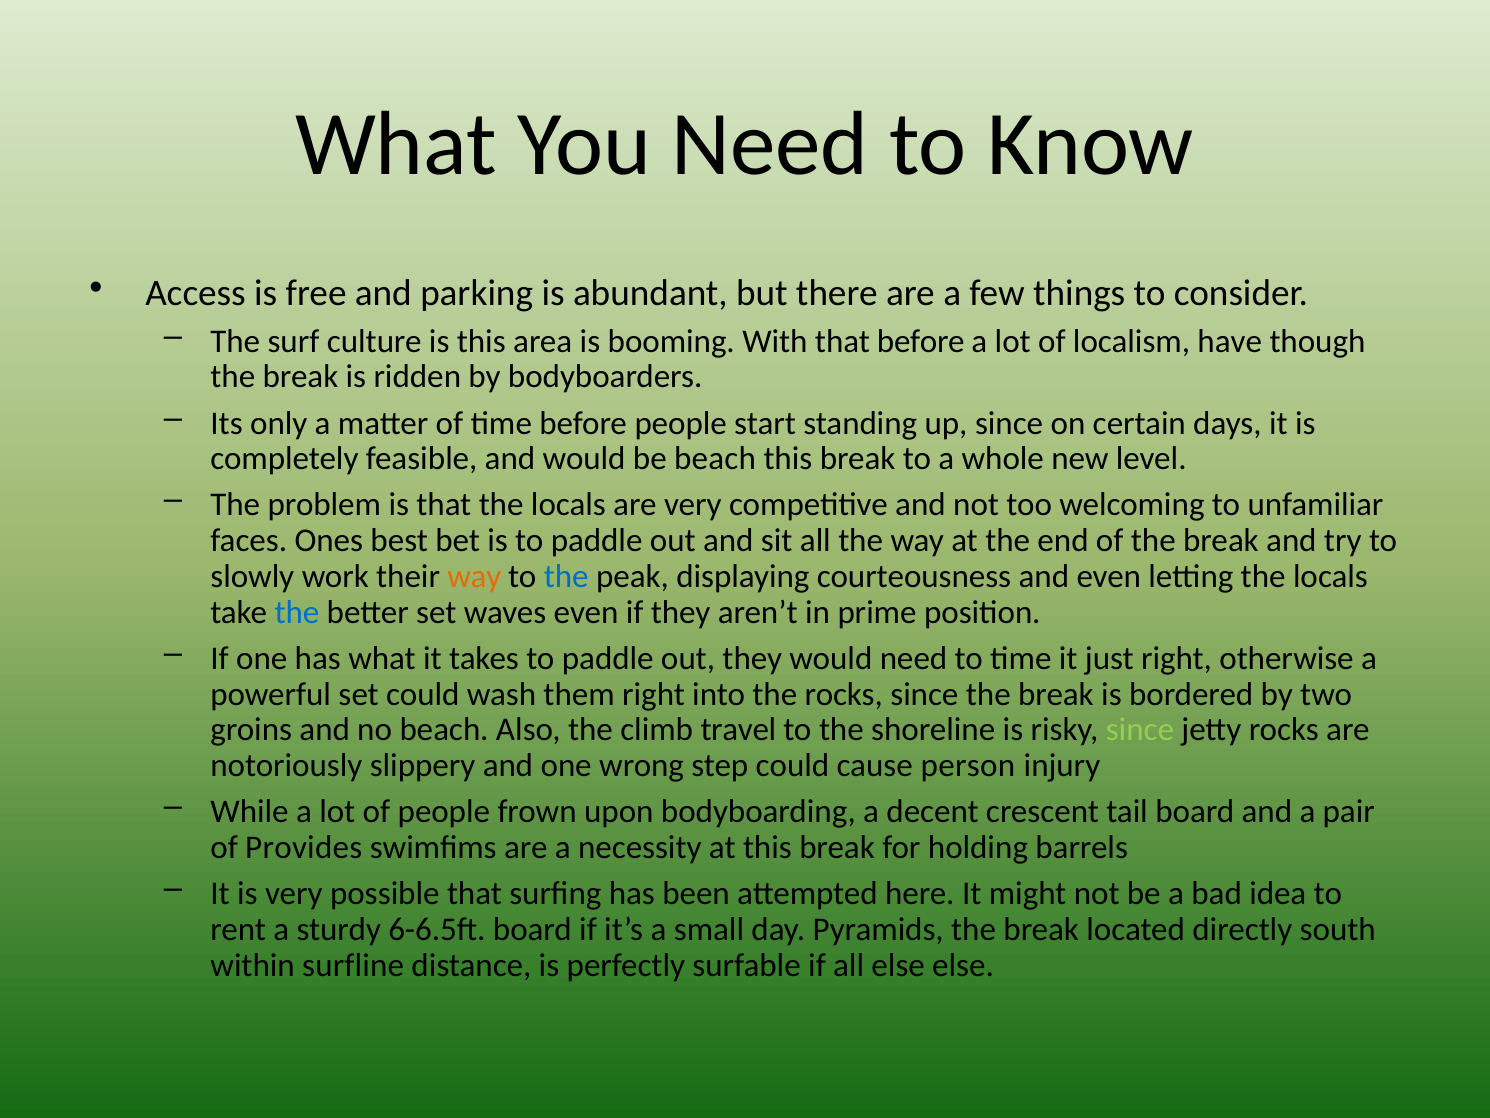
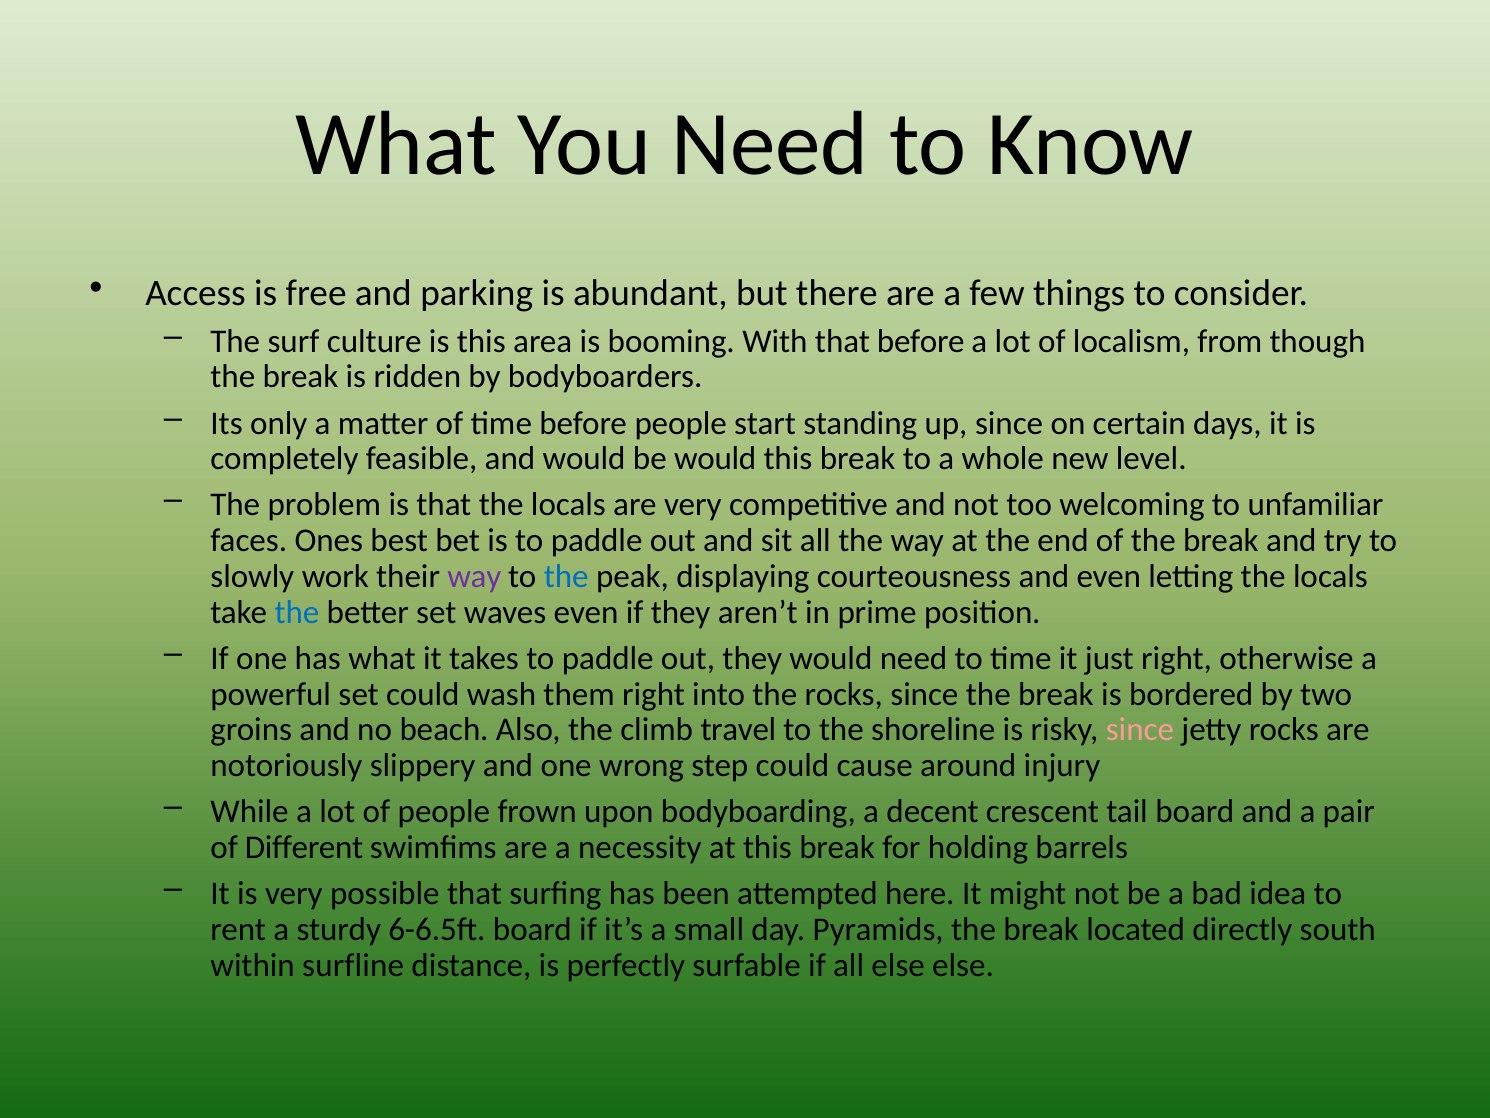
have: have -> from
be beach: beach -> would
way at (474, 576) colour: orange -> purple
since at (1140, 730) colour: light green -> pink
person: person -> around
Provides: Provides -> Different
